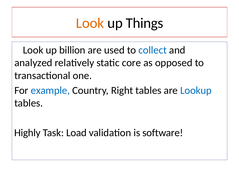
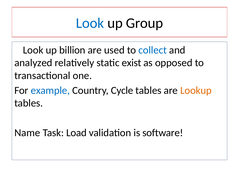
Look at (90, 23) colour: orange -> blue
Things: Things -> Group
core: core -> exist
Right: Right -> Cycle
Lookup colour: blue -> orange
Highly: Highly -> Name
